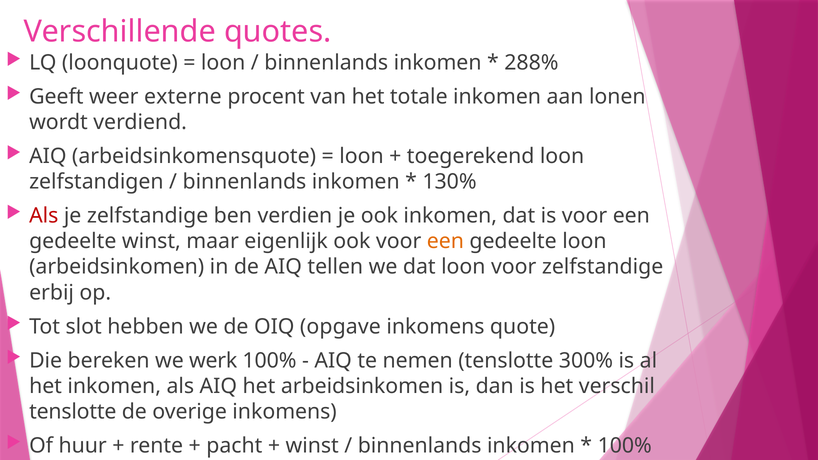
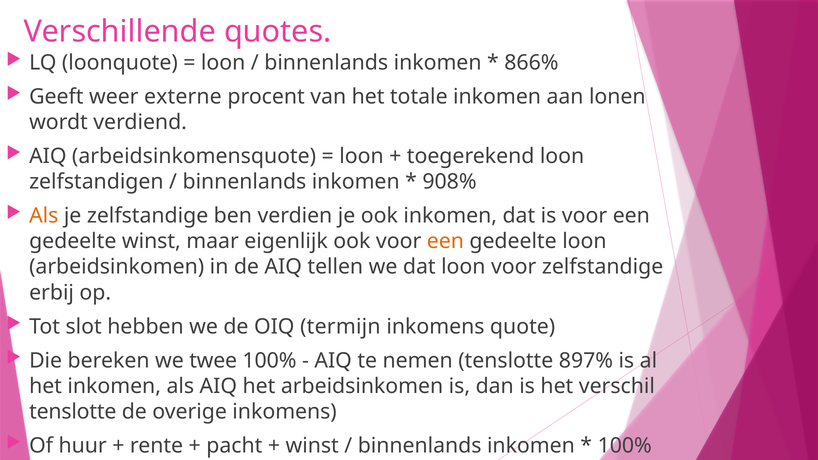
288%: 288% -> 866%
130%: 130% -> 908%
Als at (44, 216) colour: red -> orange
opgave: opgave -> termijn
werk: werk -> twee
300%: 300% -> 897%
